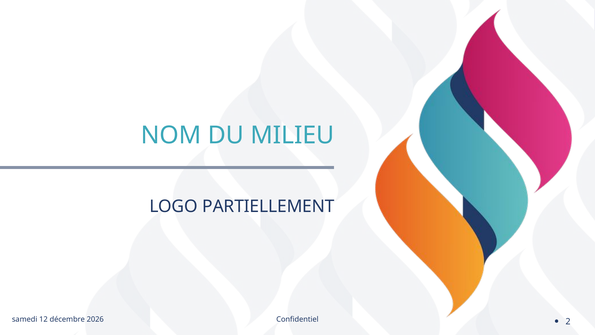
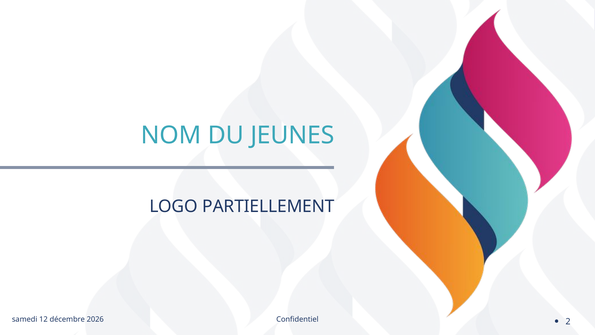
MILIEU: MILIEU -> JEUNES
